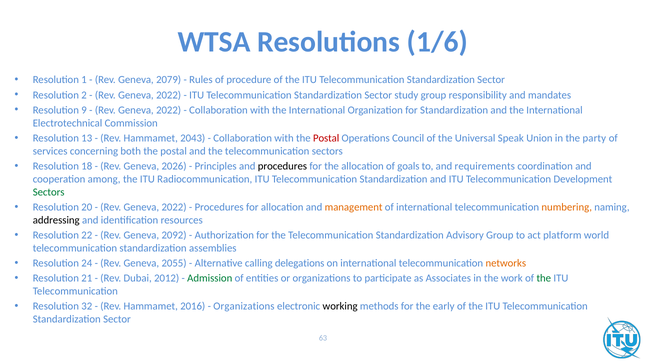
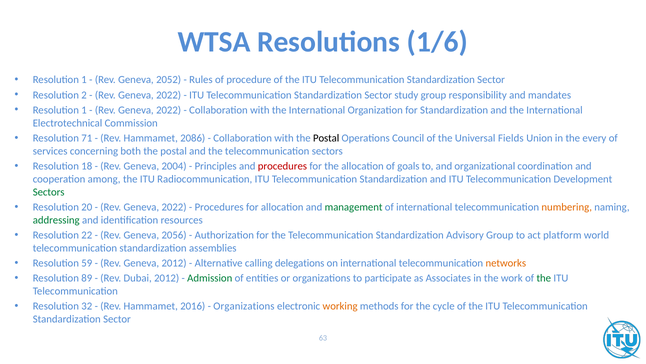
2079: 2079 -> 2052
9 at (84, 110): 9 -> 1
13: 13 -> 71
2043: 2043 -> 2086
Postal at (326, 138) colour: red -> black
Speak: Speak -> Fields
party: party -> every
2026: 2026 -> 2004
procedures at (282, 166) colour: black -> red
requirements: requirements -> organizational
management colour: orange -> green
addressing colour: black -> green
2092: 2092 -> 2056
24: 24 -> 59
Geneva 2055: 2055 -> 2012
21: 21 -> 89
working colour: black -> orange
early: early -> cycle
